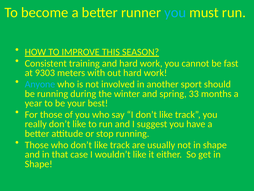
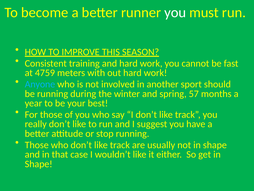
you at (175, 12) colour: light blue -> white
9303: 9303 -> 4759
33: 33 -> 57
